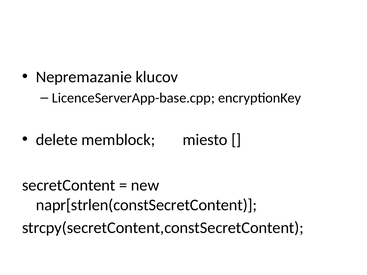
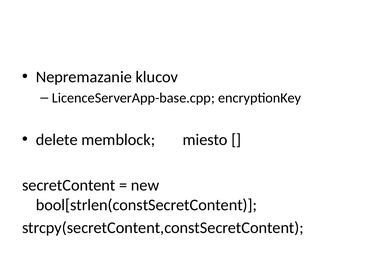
napr[strlen(constSecretContent: napr[strlen(constSecretContent -> bool[strlen(constSecretContent
